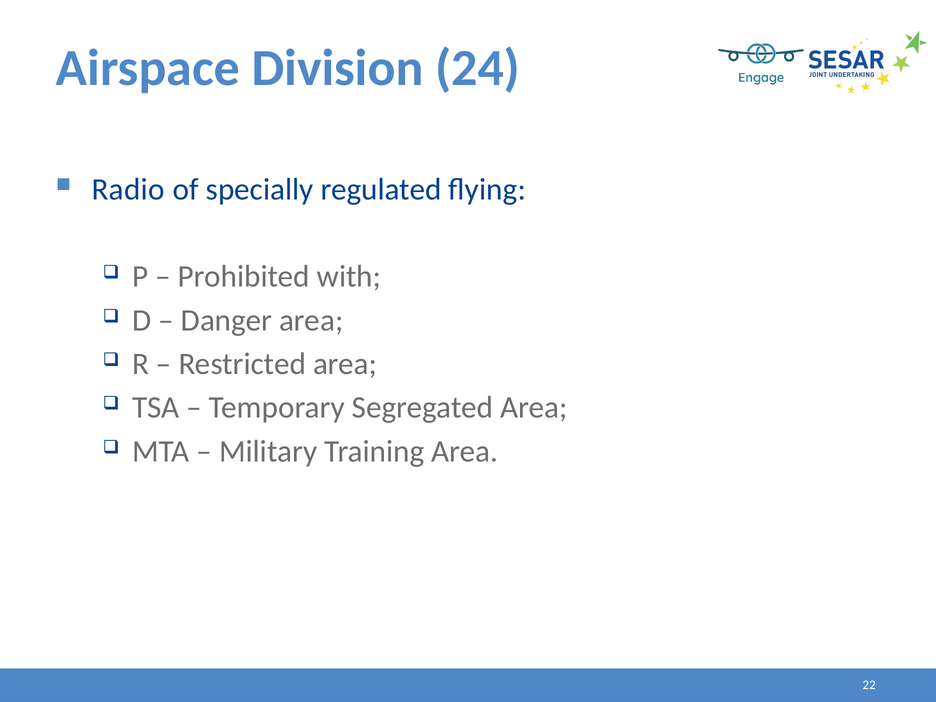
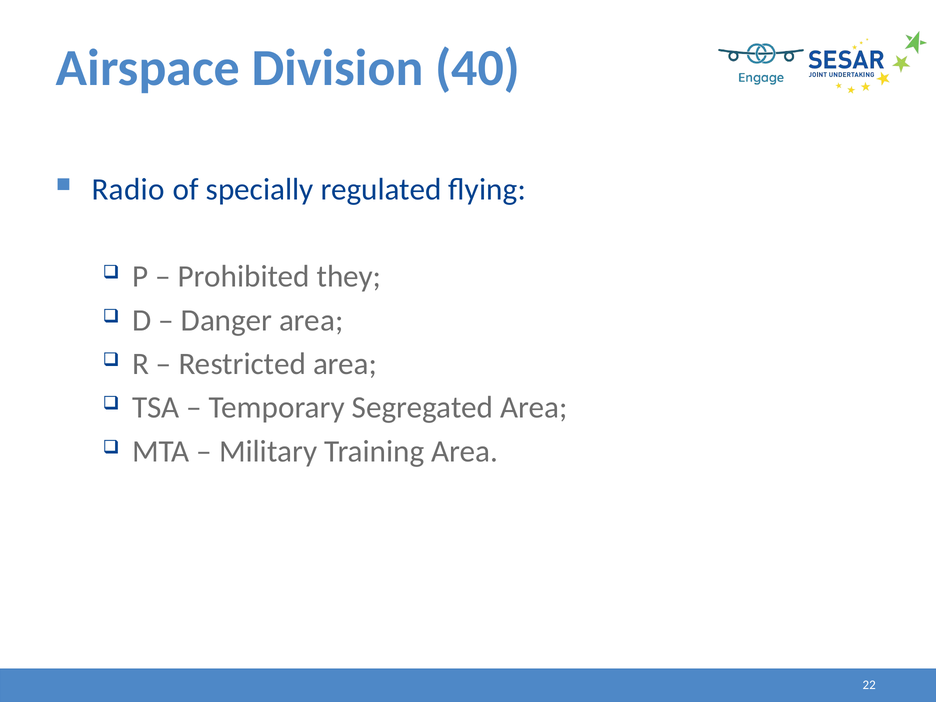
24: 24 -> 40
with: with -> they
